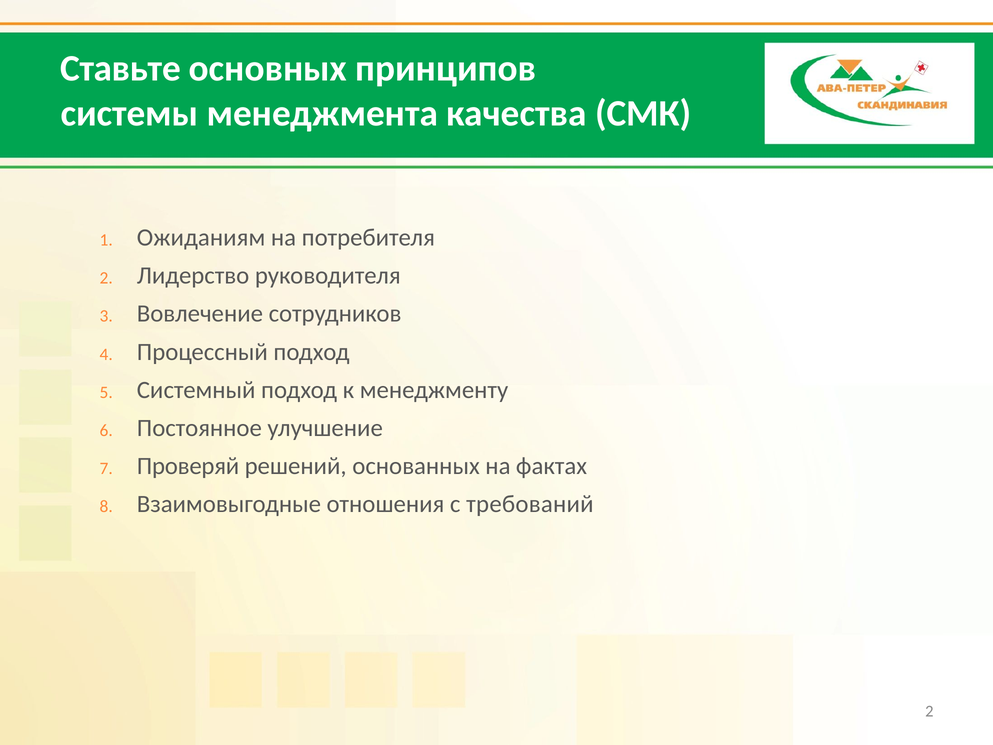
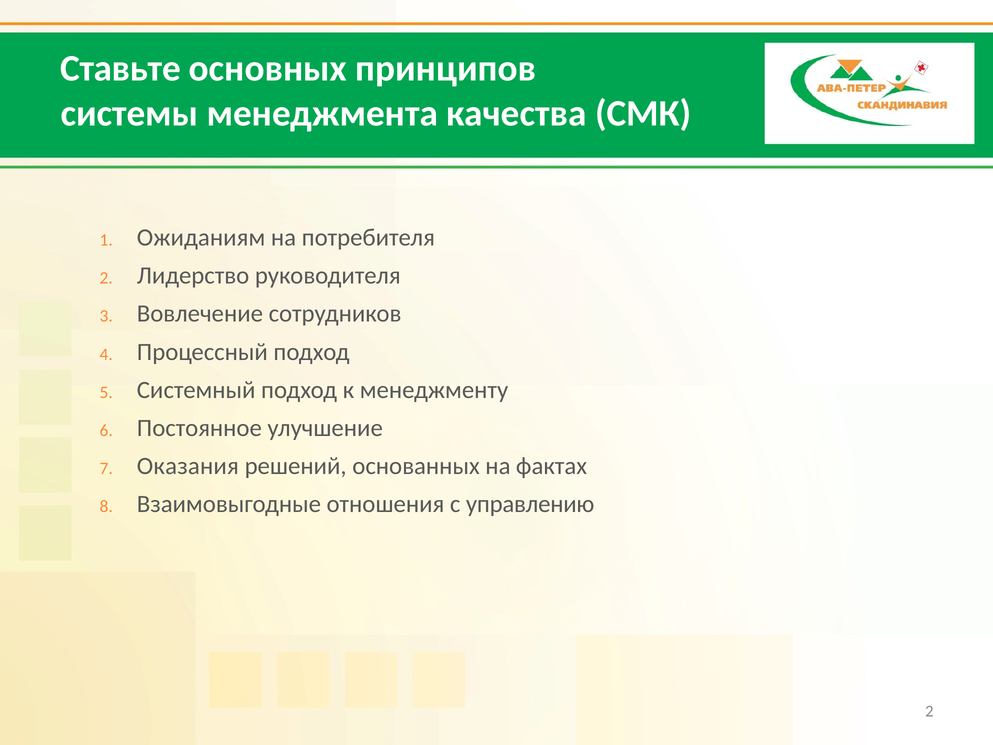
Проверяй: Проверяй -> Оказания
требований: требований -> управлению
